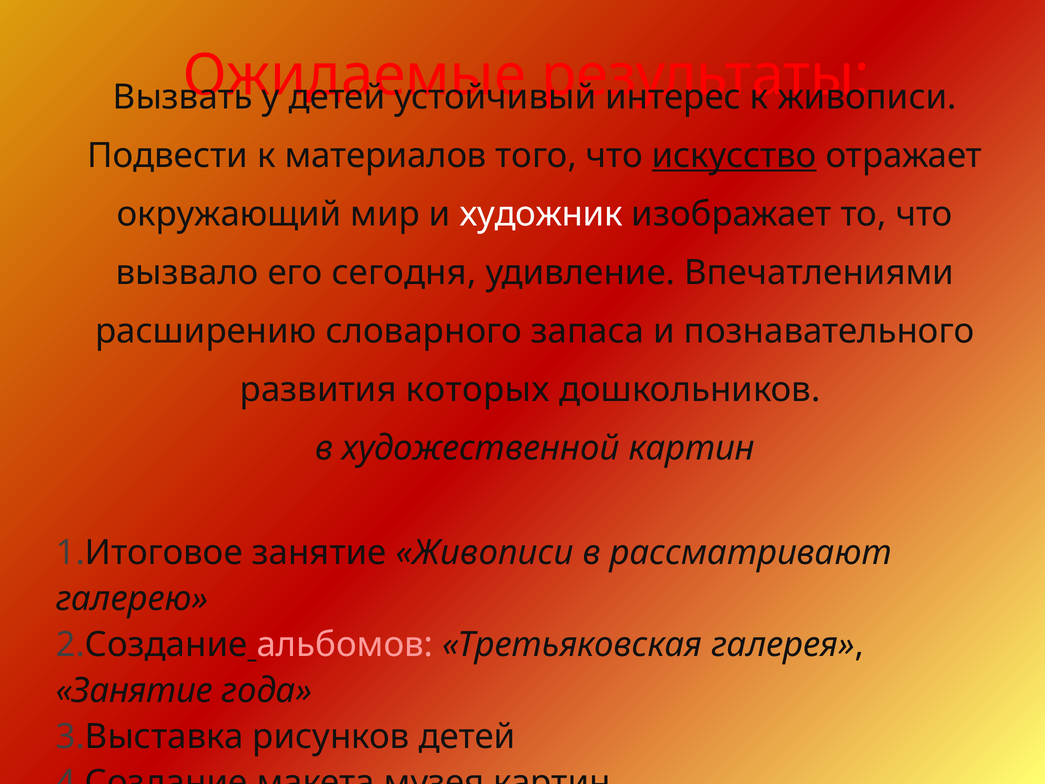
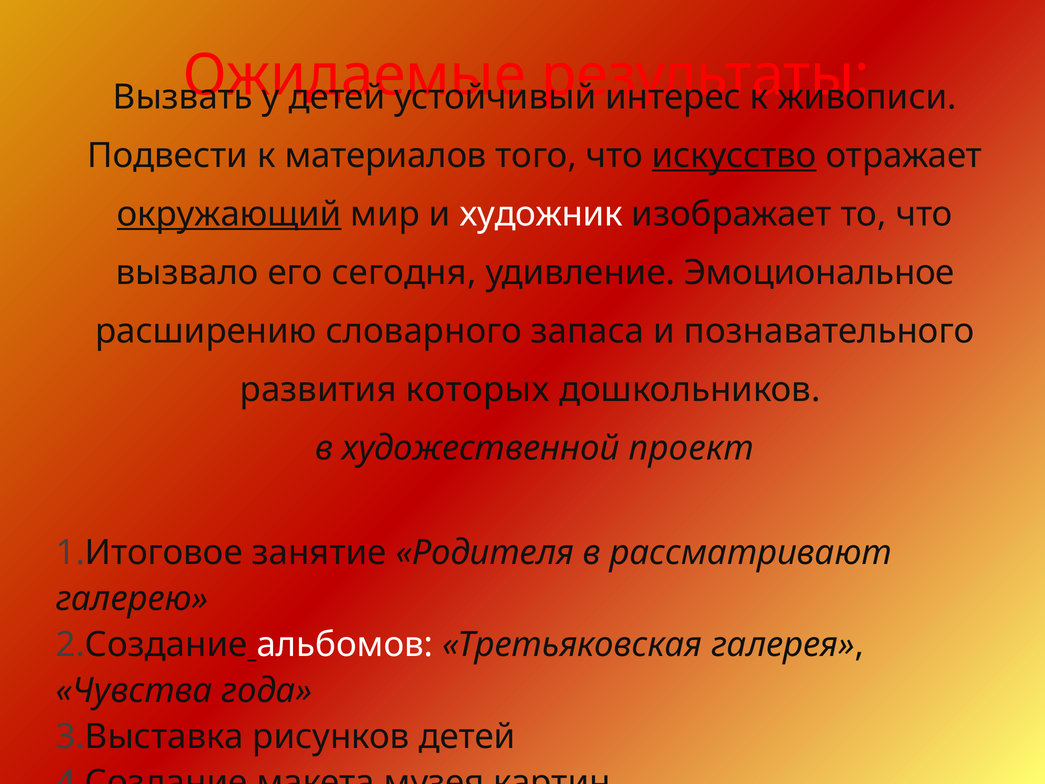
окружающий underline: none -> present
Впечатлениями: Впечатлениями -> Эмоциональное
художественной картин: картин -> проект
занятие Живописи: Живописи -> Родителя
альбомов colour: pink -> white
Занятие at (134, 690): Занятие -> Чувства
